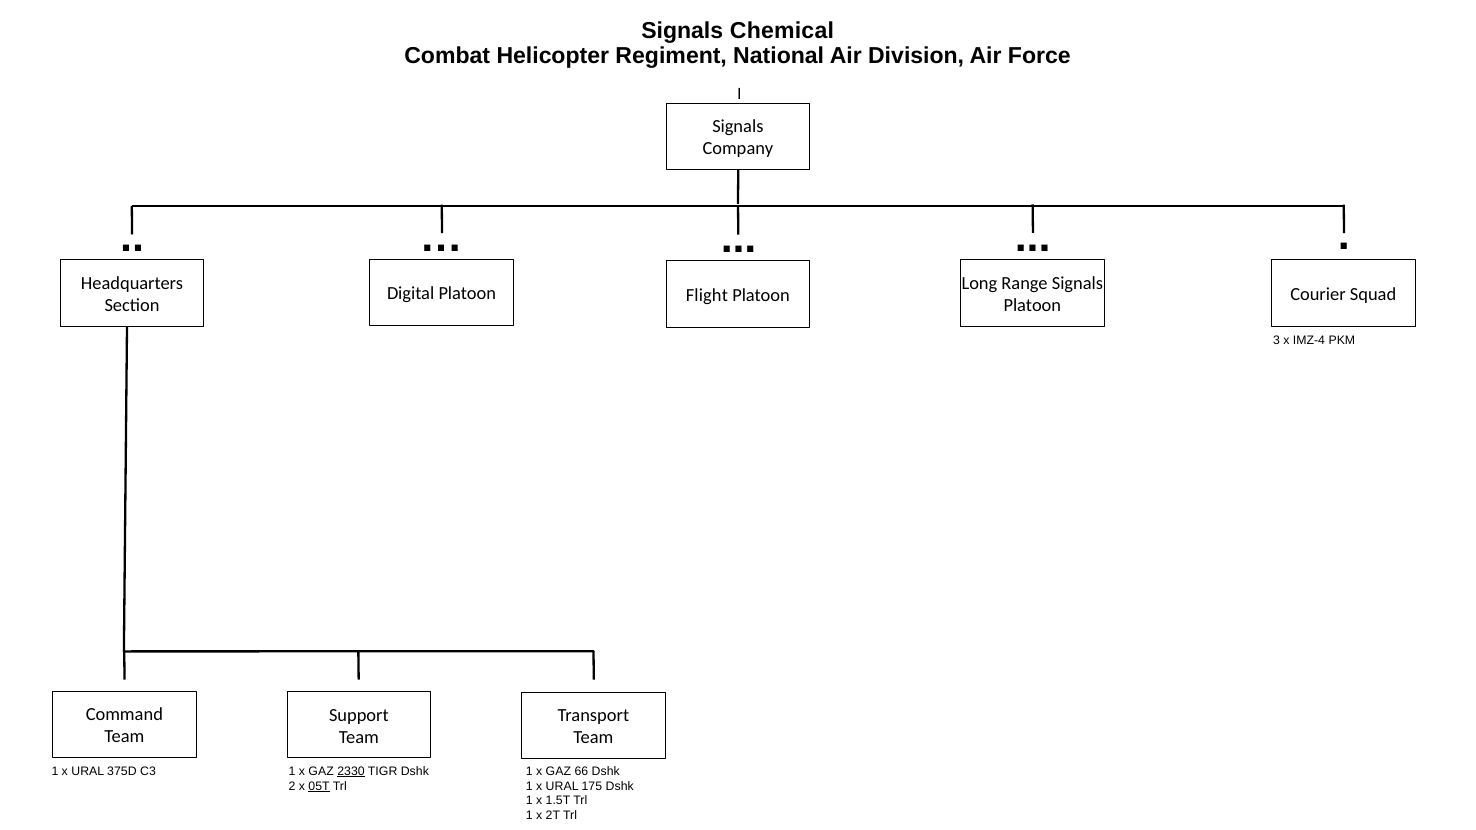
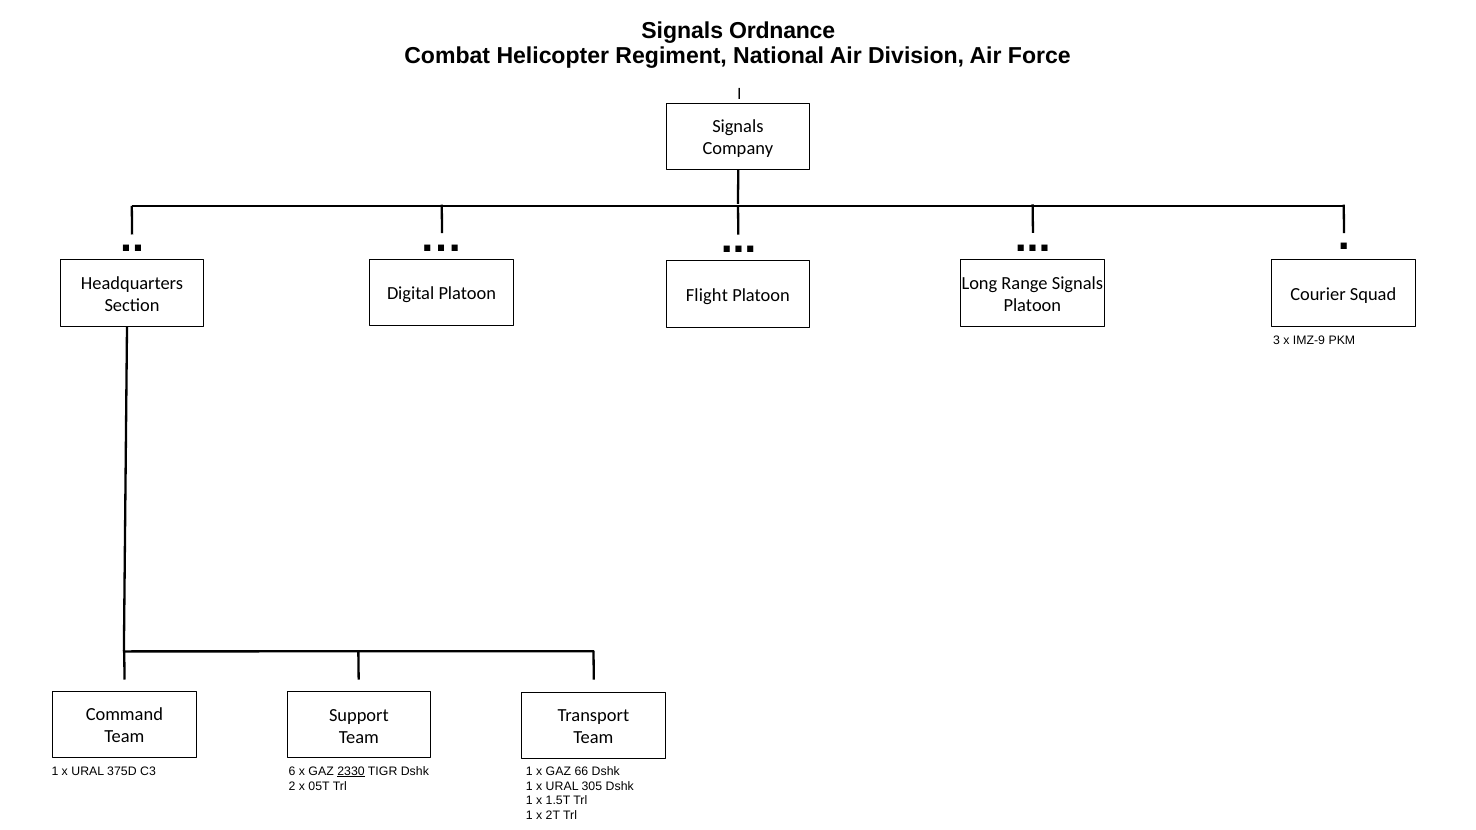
Chemical: Chemical -> Ordnance
IMZ-4: IMZ-4 -> IMZ-9
C3 1: 1 -> 6
05T underline: present -> none
175: 175 -> 305
